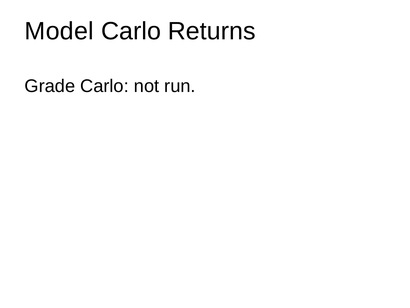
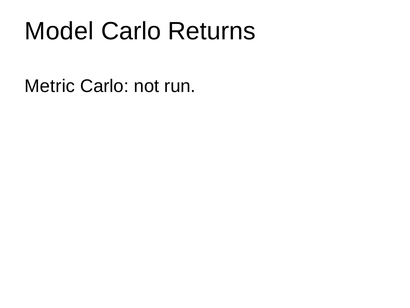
Grade: Grade -> Metric
